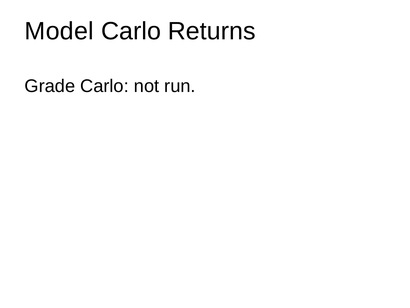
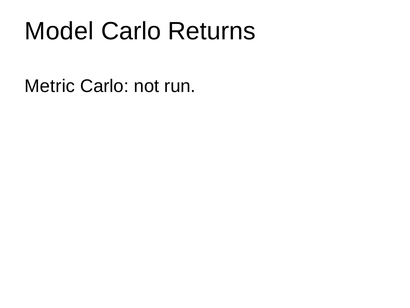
Grade: Grade -> Metric
